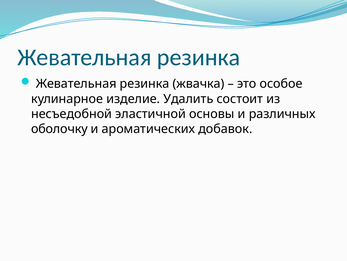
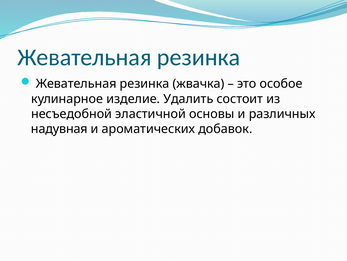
оболочку: оболочку -> надувная
